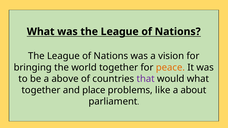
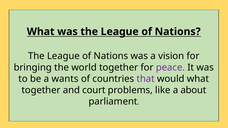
peace colour: orange -> purple
above: above -> wants
place: place -> court
